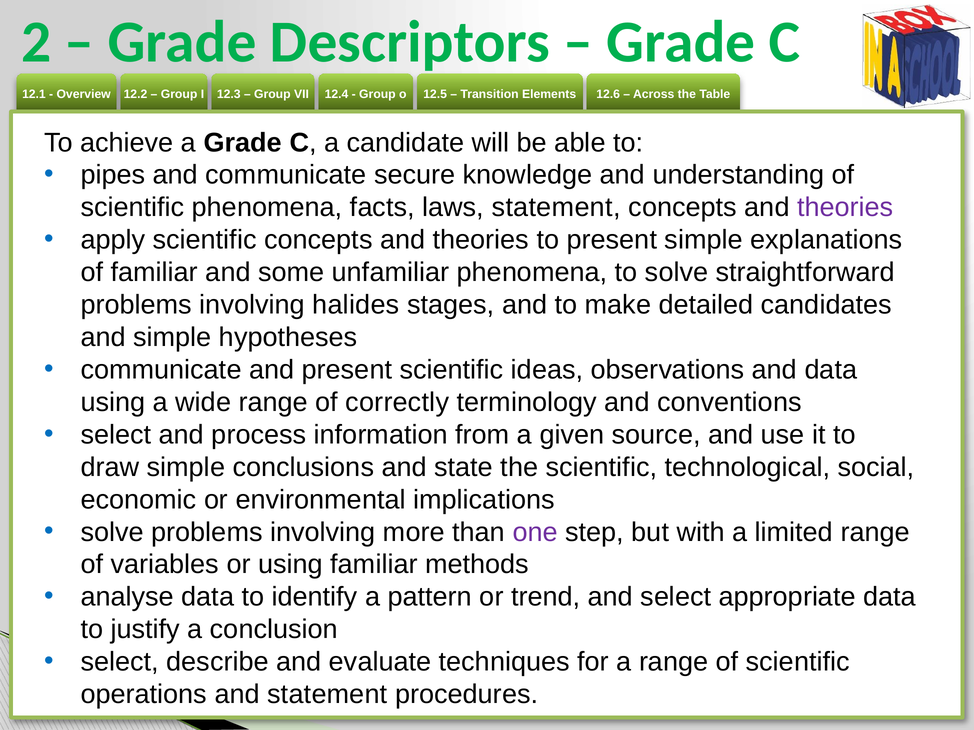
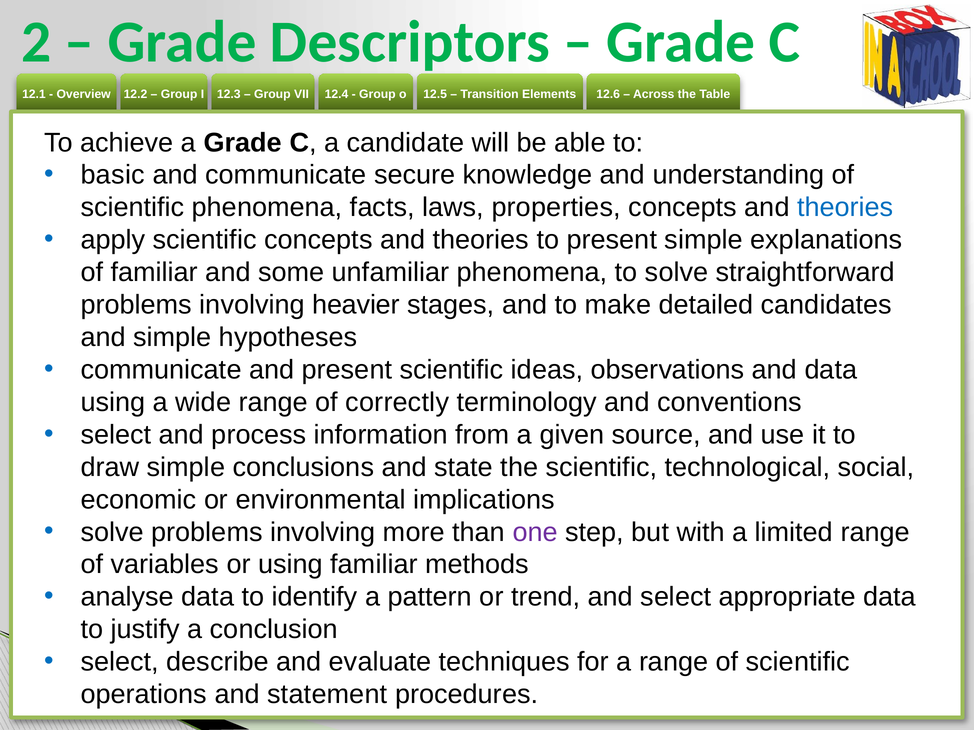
pipes: pipes -> basic
laws statement: statement -> properties
theories at (845, 208) colour: purple -> blue
halides: halides -> heavier
